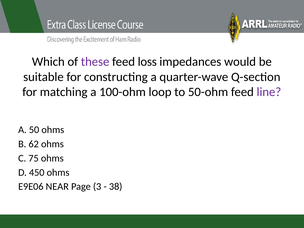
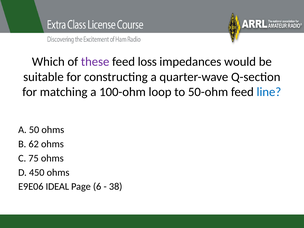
line colour: purple -> blue
NEAR: NEAR -> IDEAL
3: 3 -> 6
